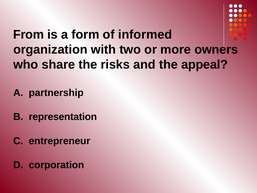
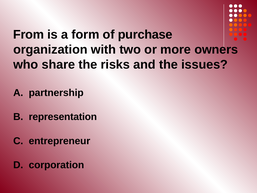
informed: informed -> purchase
appeal: appeal -> issues
